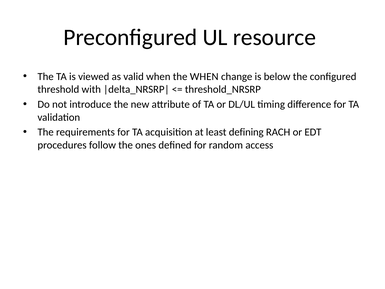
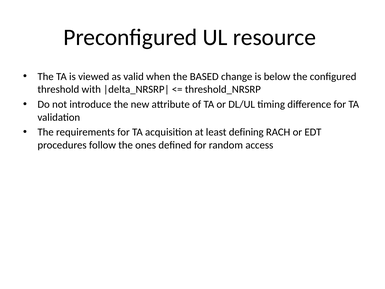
the WHEN: WHEN -> BASED
